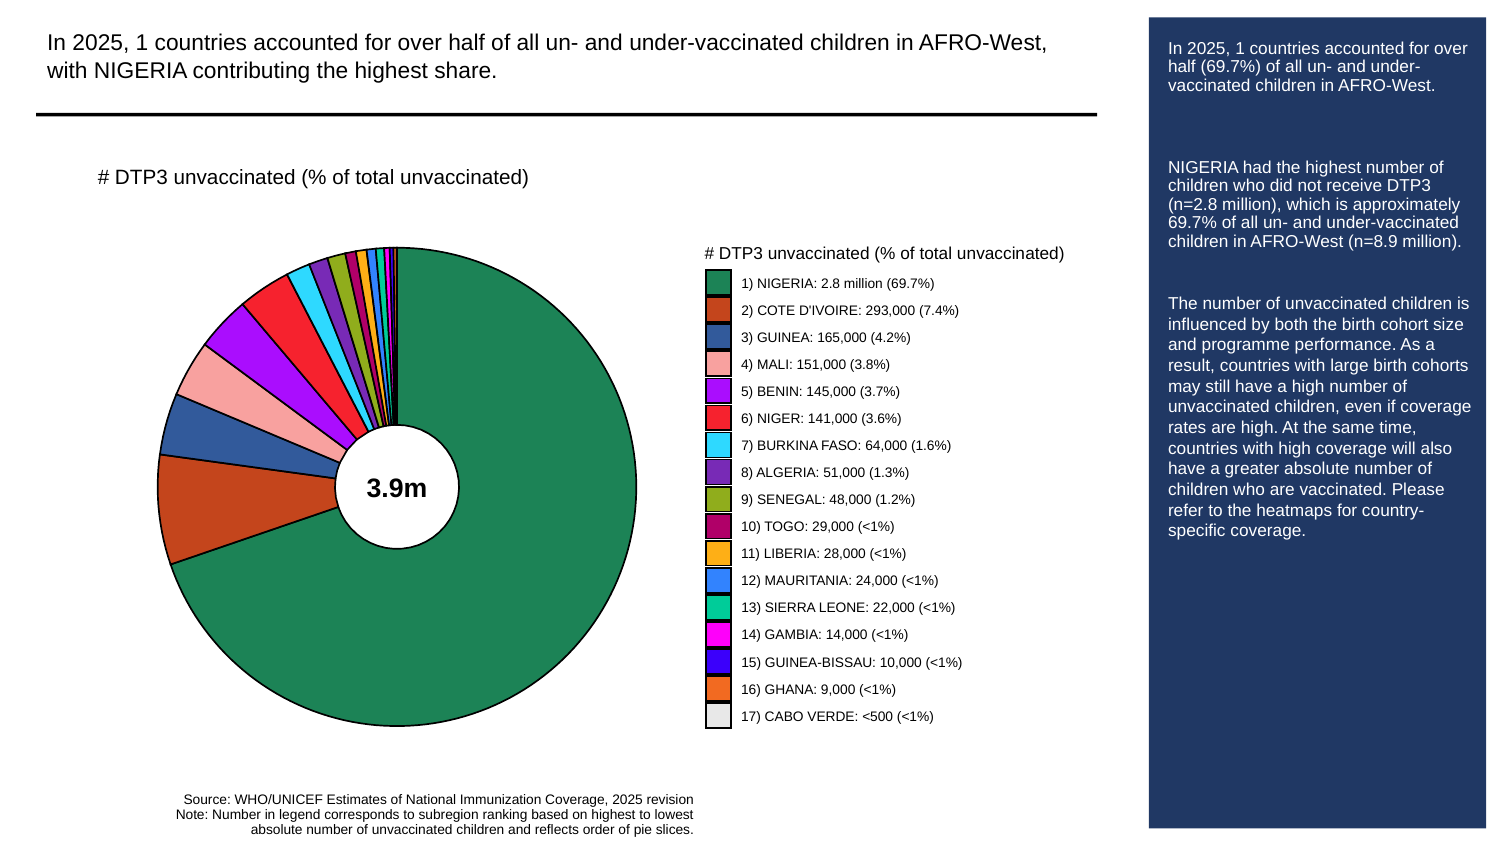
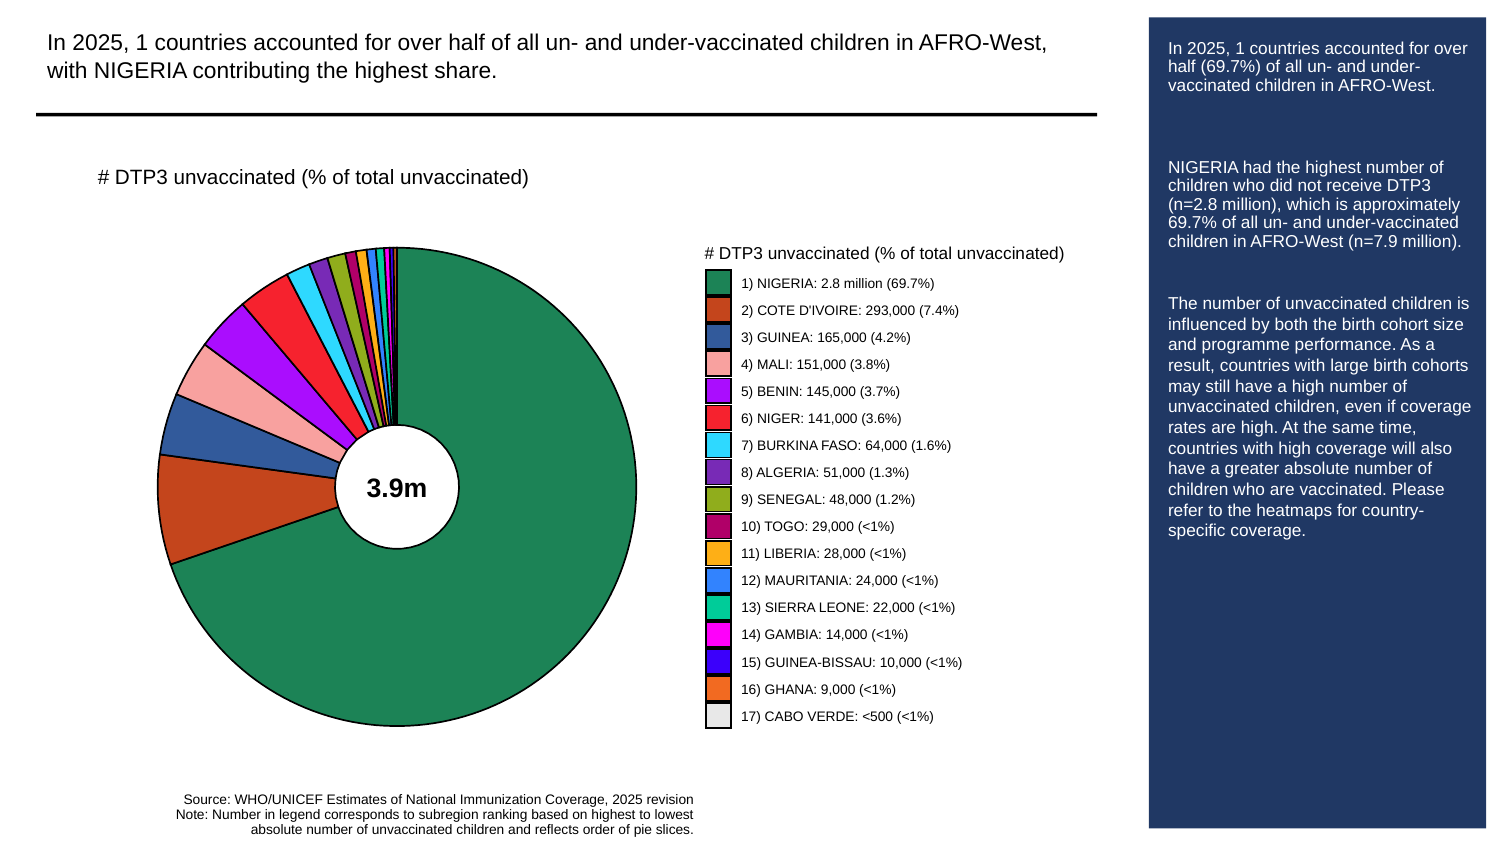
n=8.9: n=8.9 -> n=7.9
